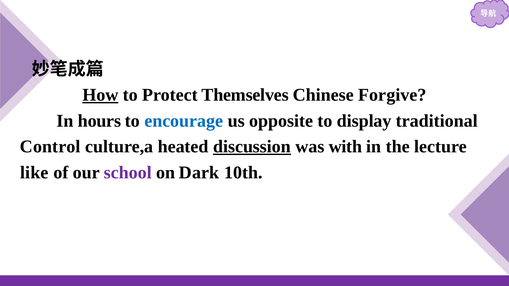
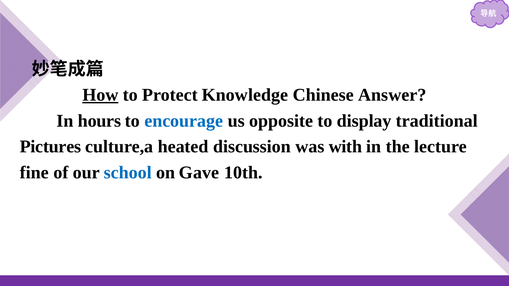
Themselves: Themselves -> Knowledge
Forgive: Forgive -> Answer
Control: Control -> Pictures
discussion underline: present -> none
like: like -> fine
school colour: purple -> blue
Dark: Dark -> Gave
